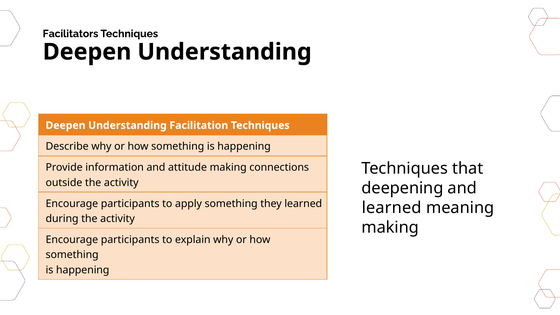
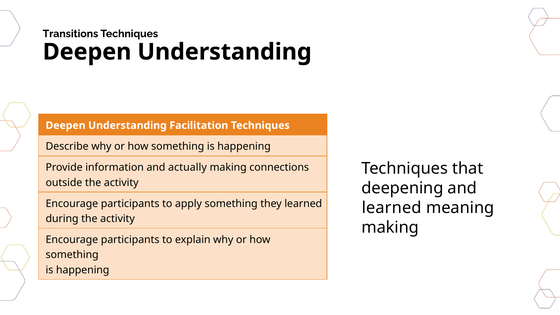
Facilitators: Facilitators -> Transitions
attitude: attitude -> actually
